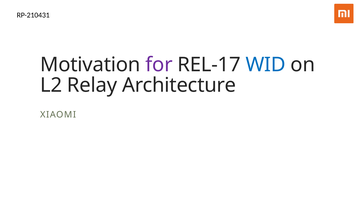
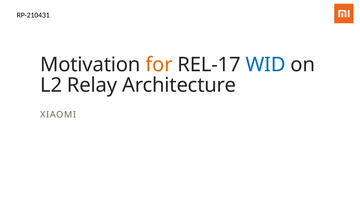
for colour: purple -> orange
